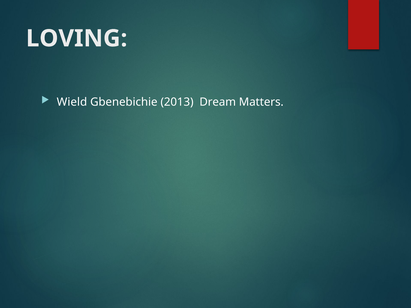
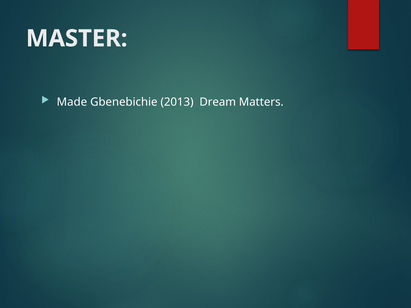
LOVING: LOVING -> MASTER
Wield: Wield -> Made
